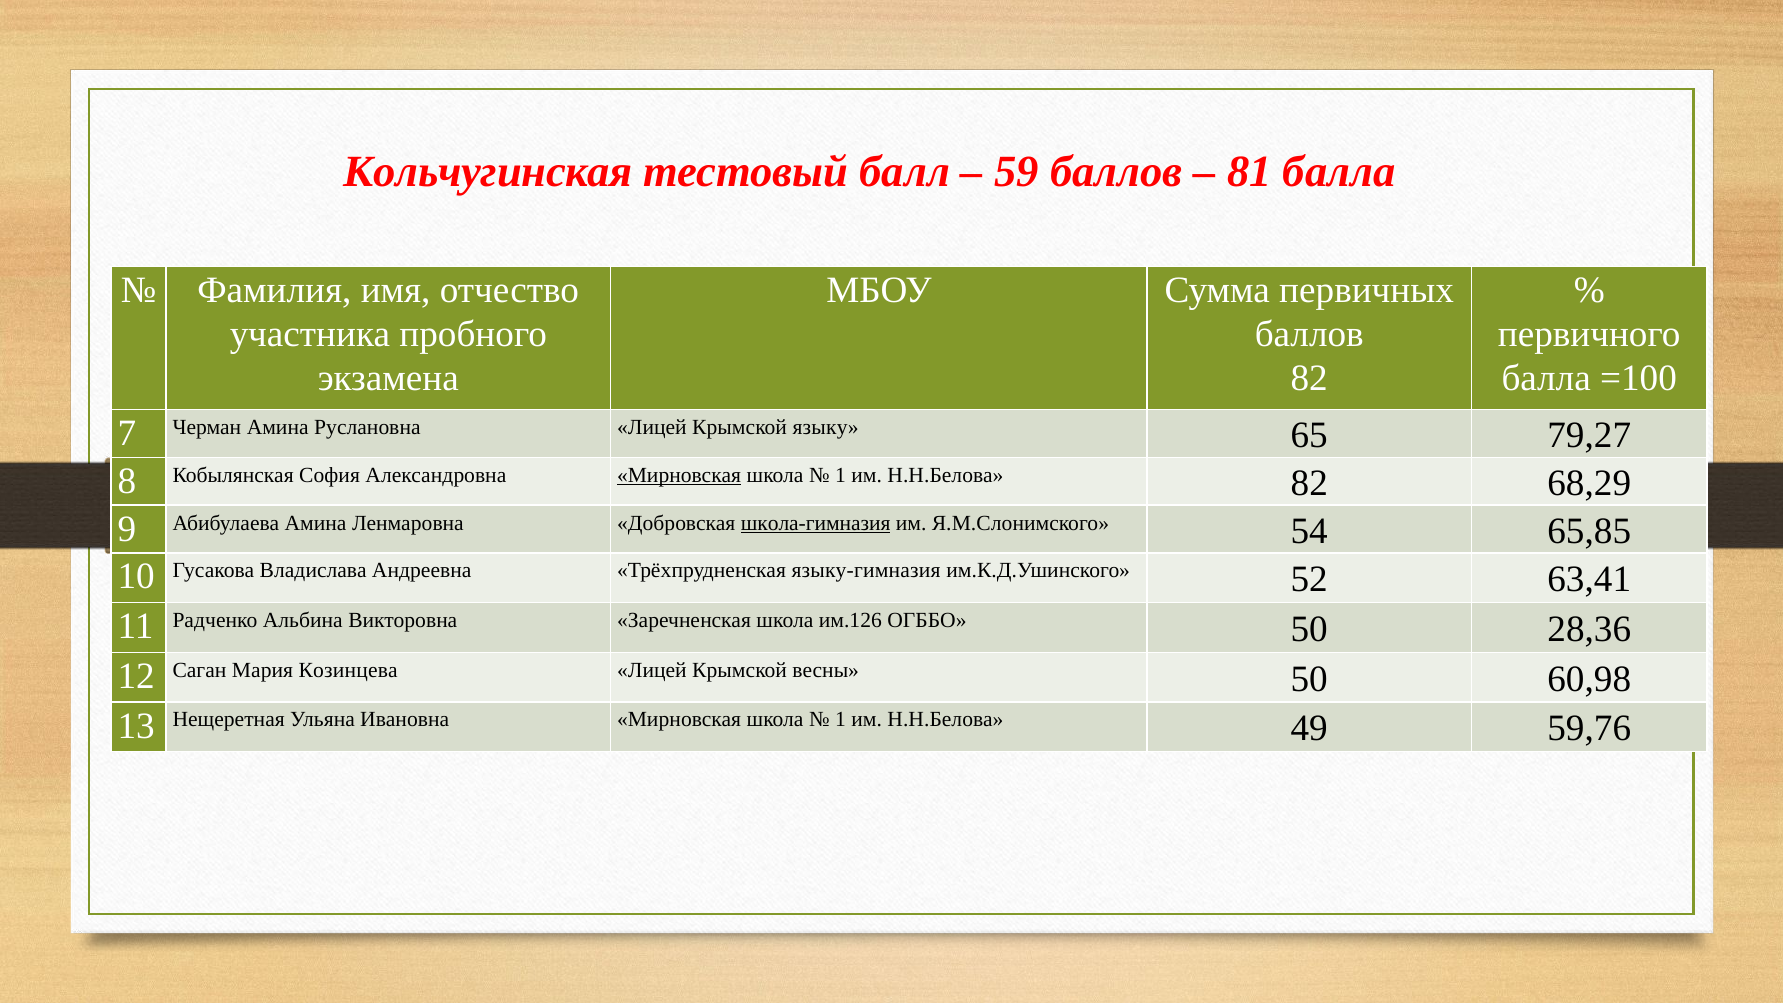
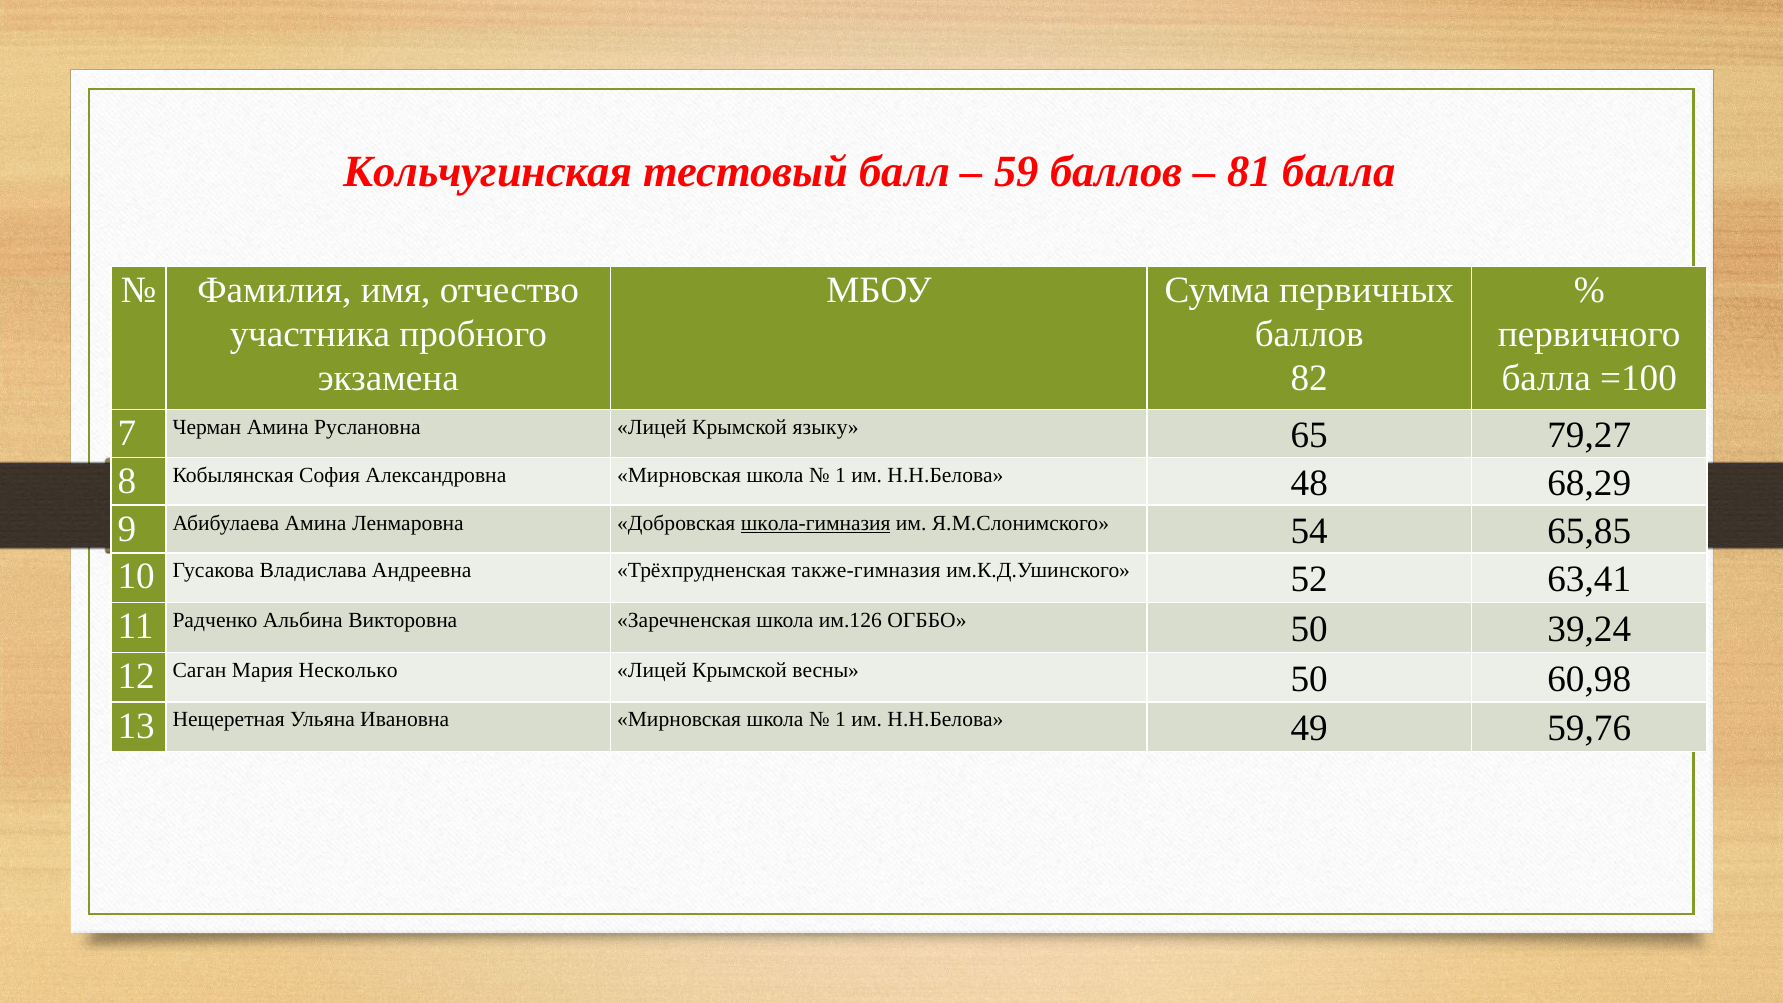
Мирновская at (679, 475) underline: present -> none
Н.Н.Белова 82: 82 -> 48
языку-гимназия: языку-гимназия -> также-гимназия
28,36: 28,36 -> 39,24
Козинцева: Козинцева -> Несколько
